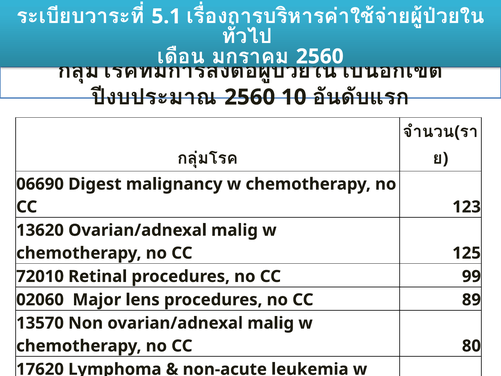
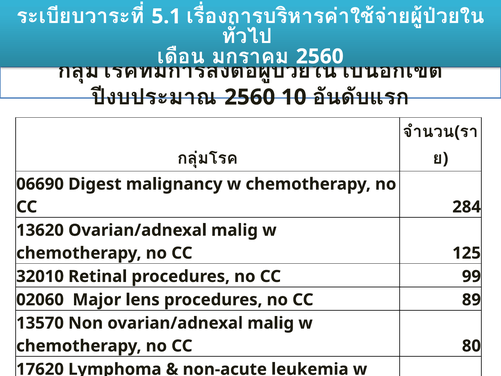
123: 123 -> 284
72010: 72010 -> 32010
